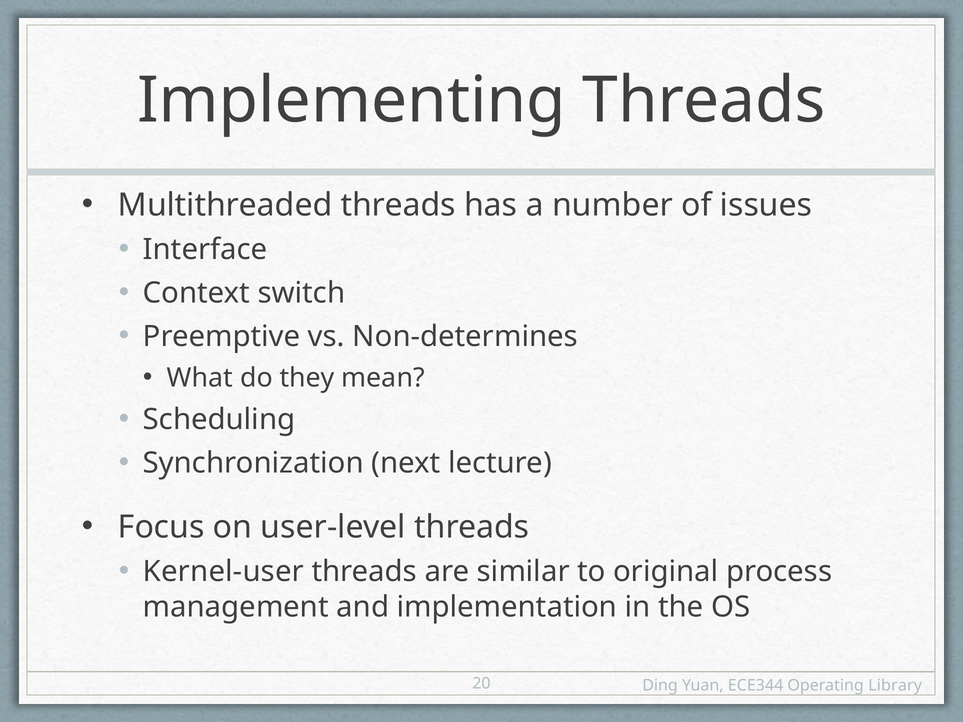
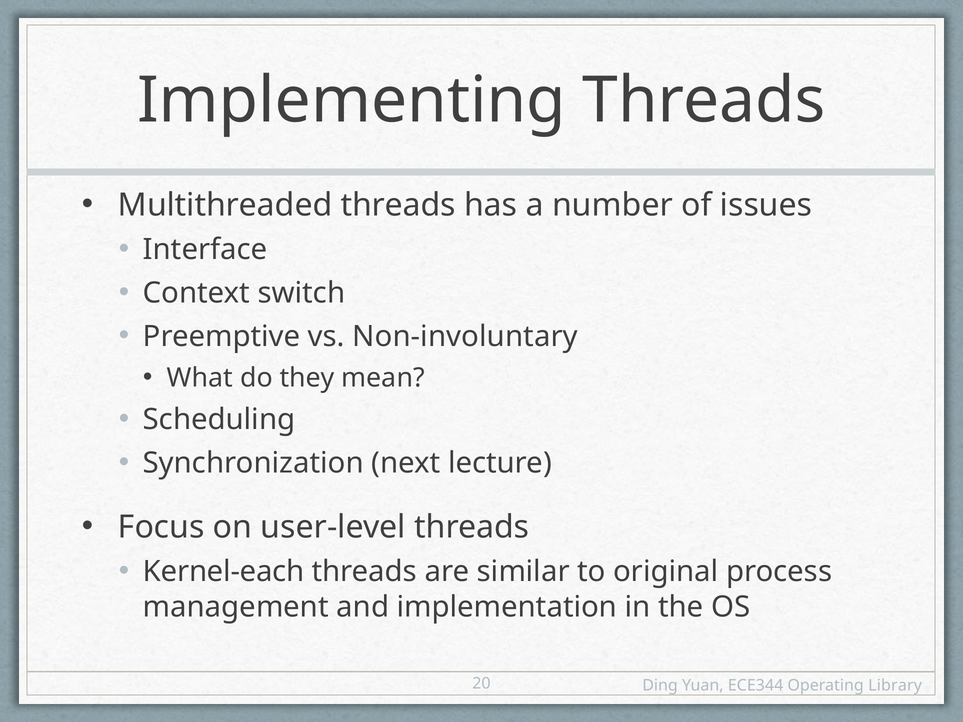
Non-determines: Non-determines -> Non-involuntary
Kernel-user: Kernel-user -> Kernel-each
